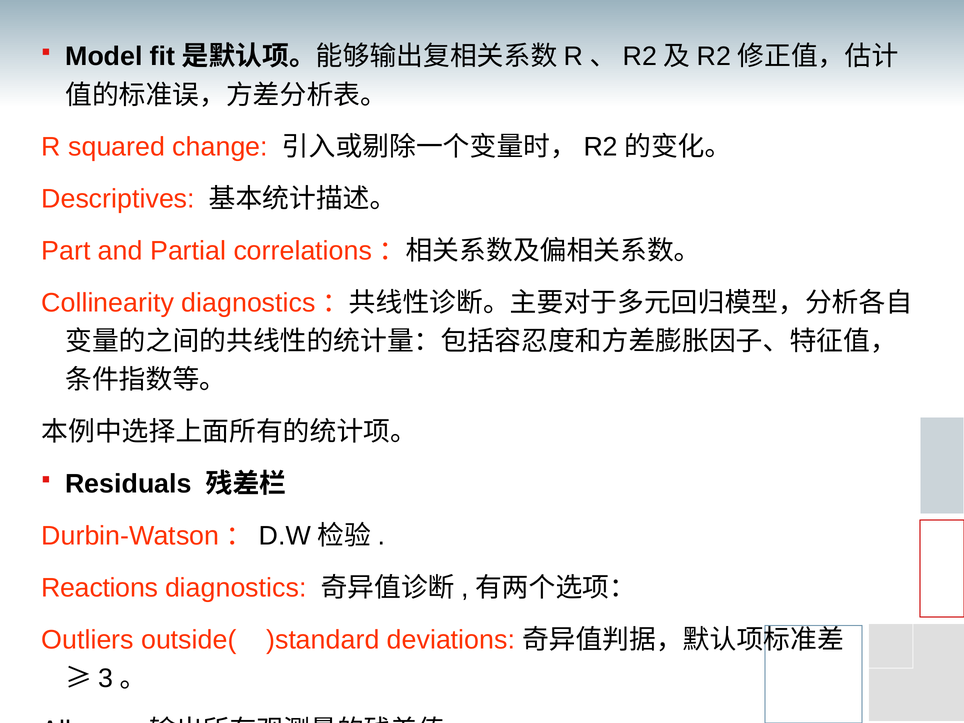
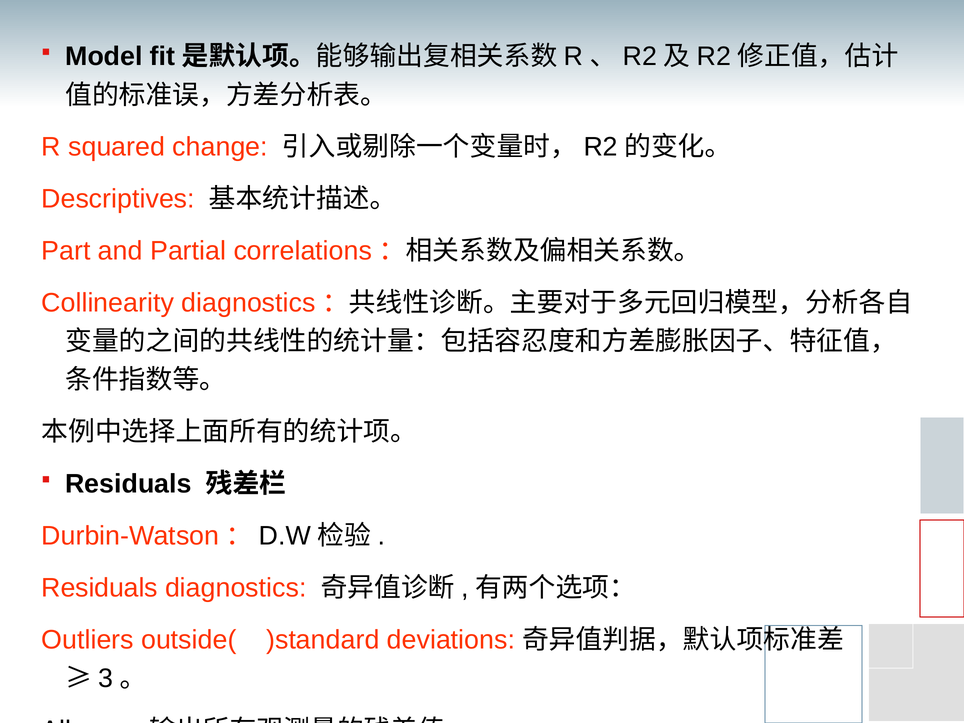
Reactions at (100, 588): Reactions -> Residuals
